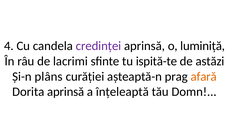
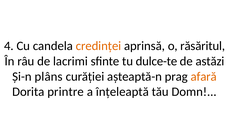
credinței colour: purple -> orange
luminiță: luminiță -> răsăritul
ispită-te: ispită-te -> dulce-te
Dorita aprinsă: aprinsă -> printre
